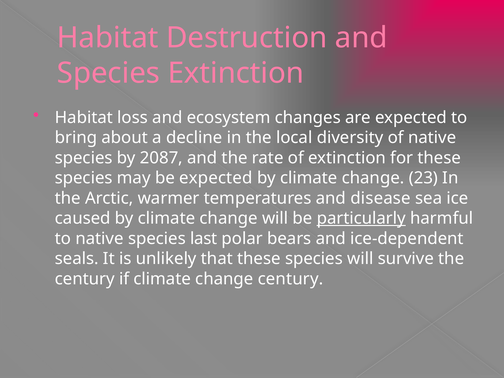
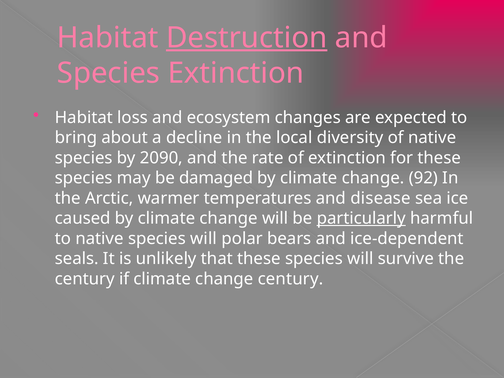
Destruction underline: none -> present
2087: 2087 -> 2090
be expected: expected -> damaged
23: 23 -> 92
native species last: last -> will
